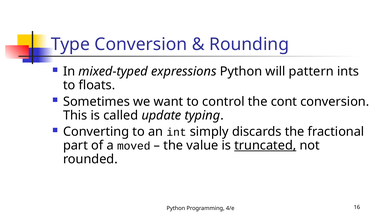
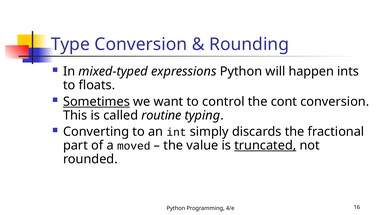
pattern: pattern -> happen
Sometimes underline: none -> present
update: update -> routine
